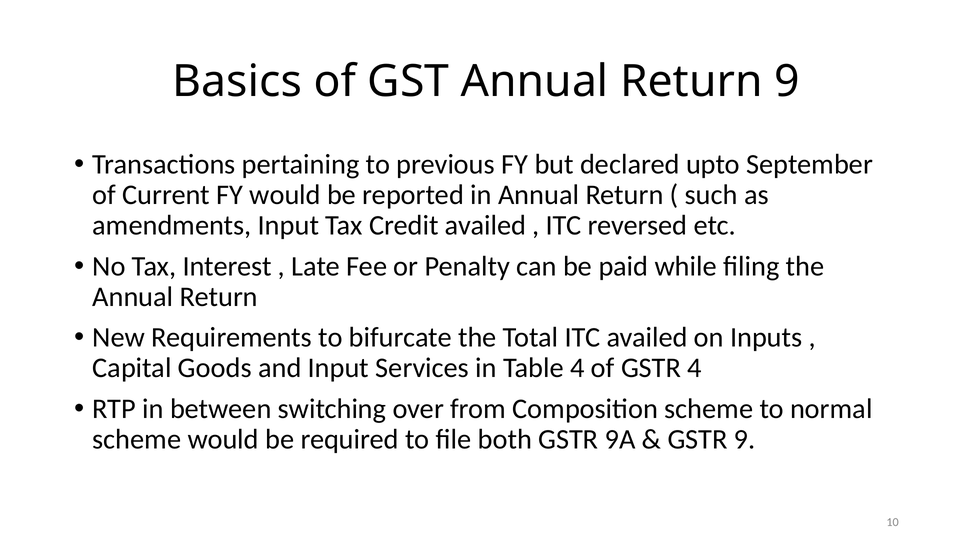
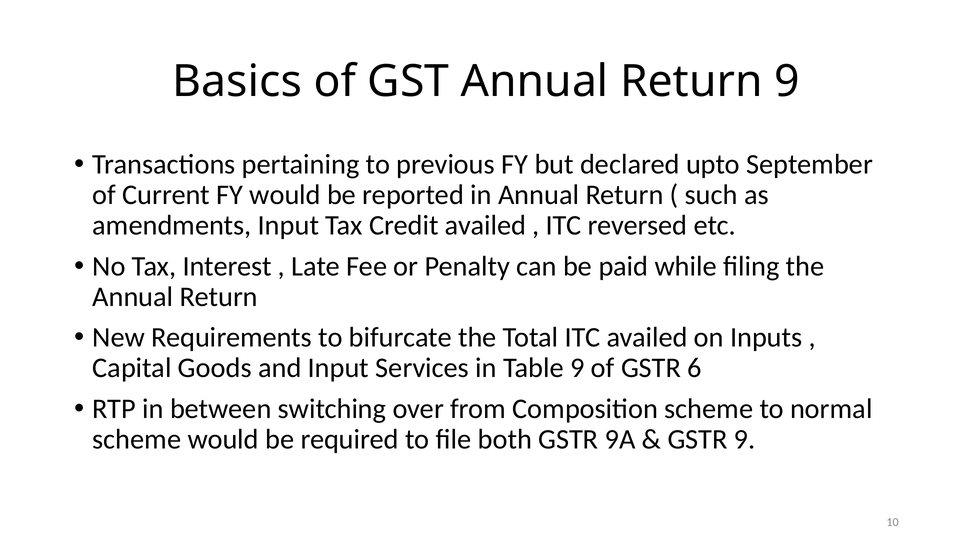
Table 4: 4 -> 9
GSTR 4: 4 -> 6
